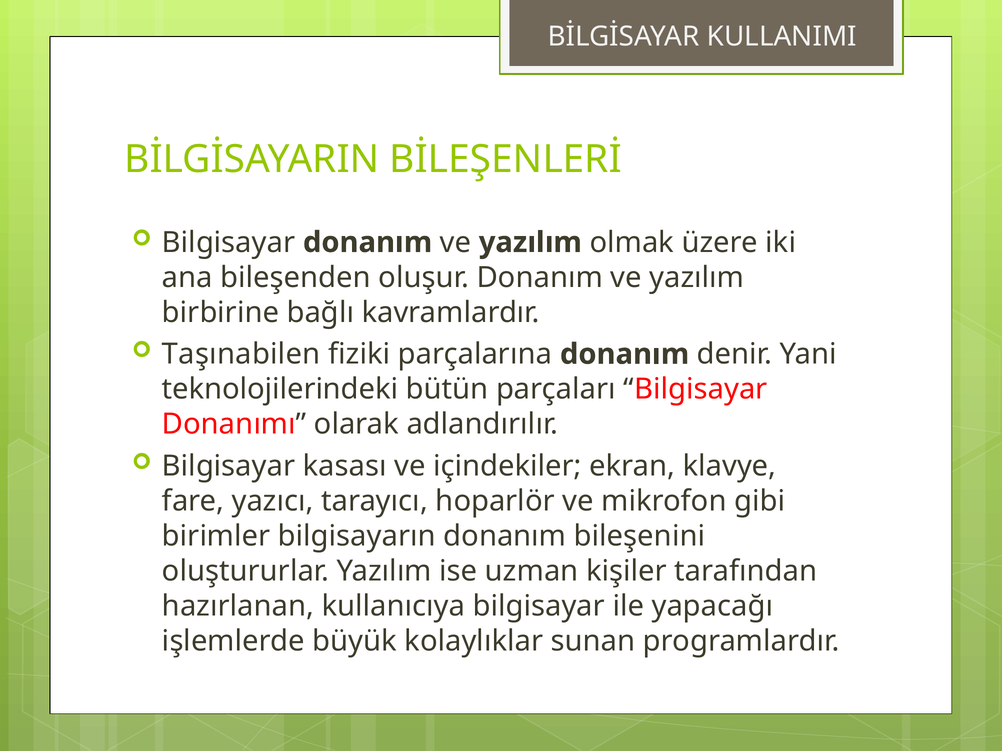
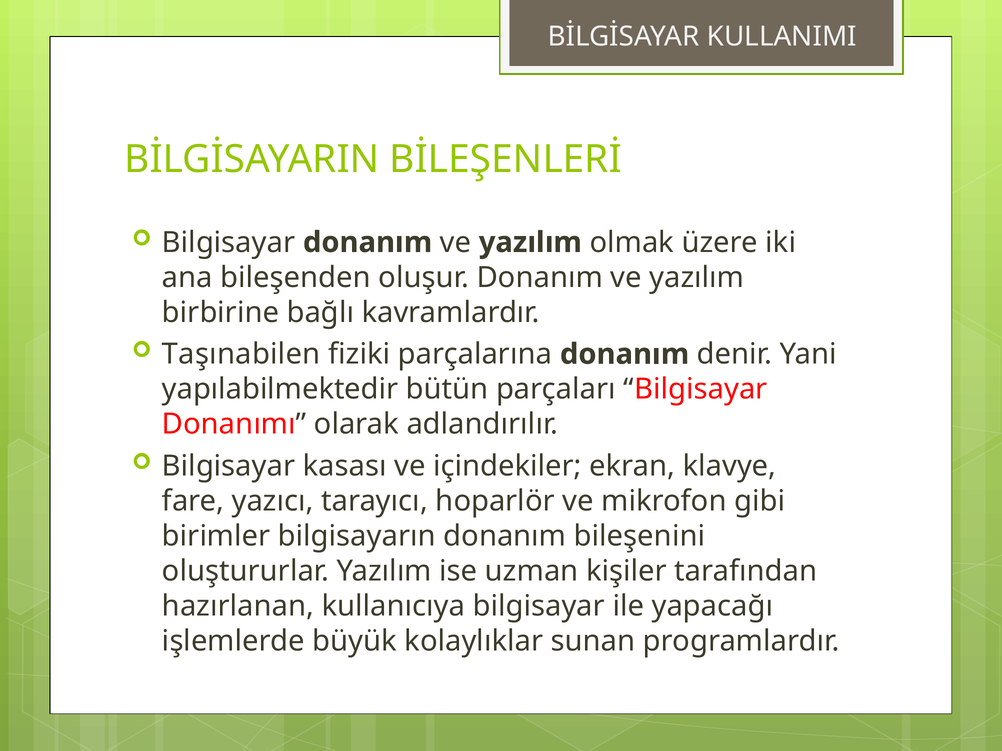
teknolojilerindeki: teknolojilerindeki -> yapılabilmektedir
